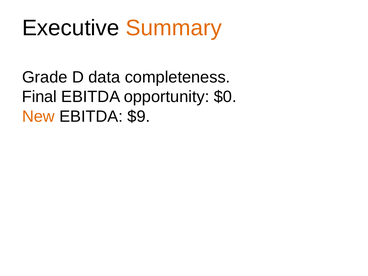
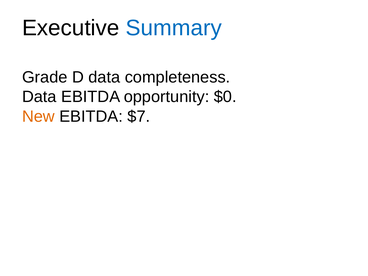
Summary colour: orange -> blue
Final at (39, 97): Final -> Data
$9: $9 -> $7
